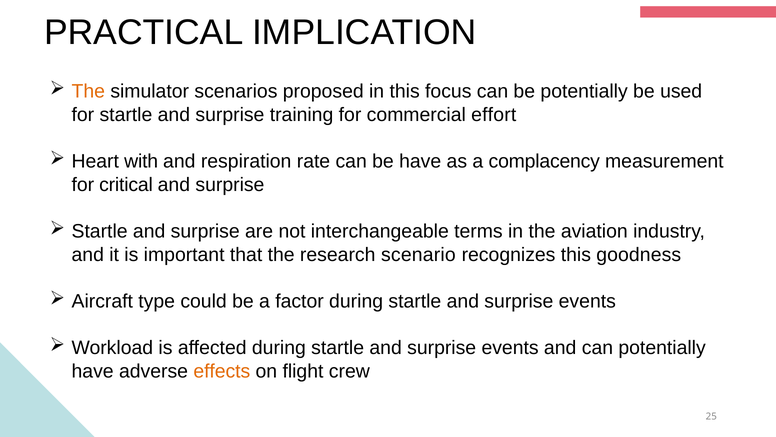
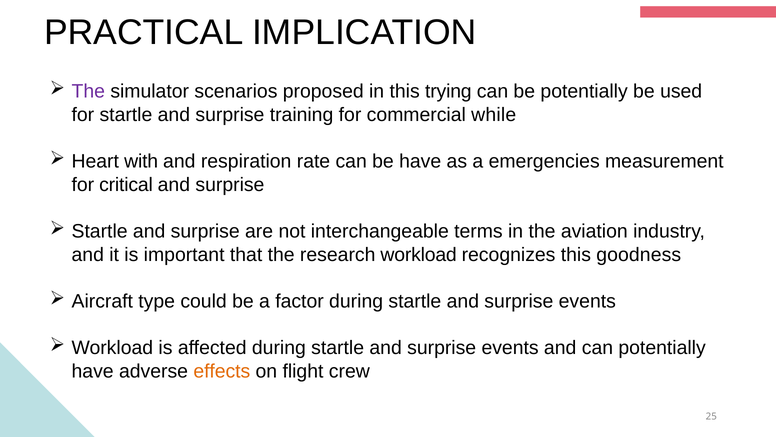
The at (88, 91) colour: orange -> purple
focus: focus -> trying
effort: effort -> while
complacency: complacency -> emergencies
research scenario: scenario -> workload
